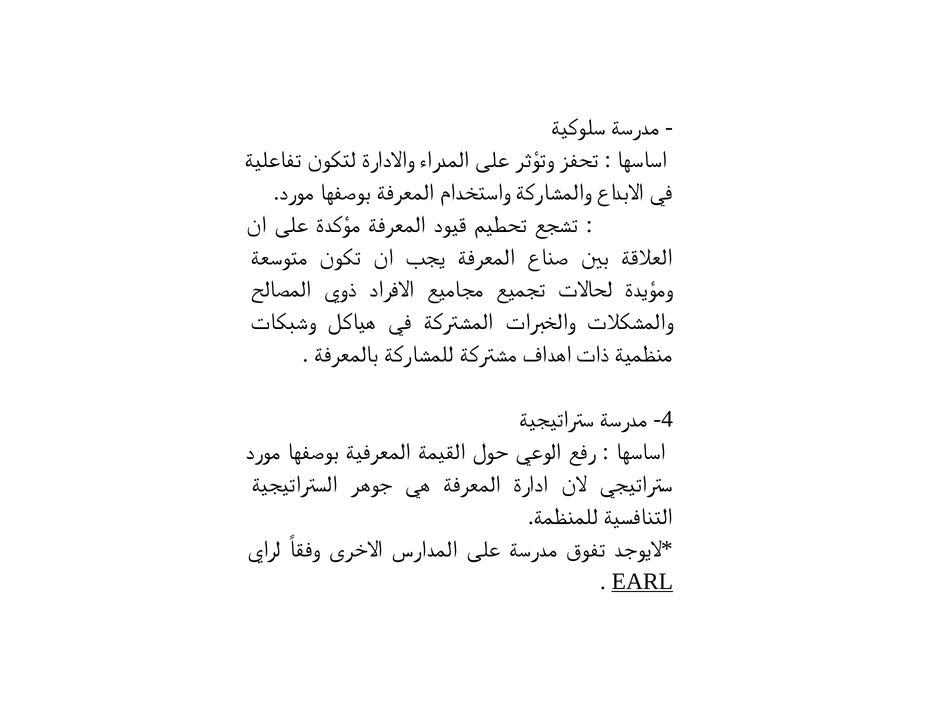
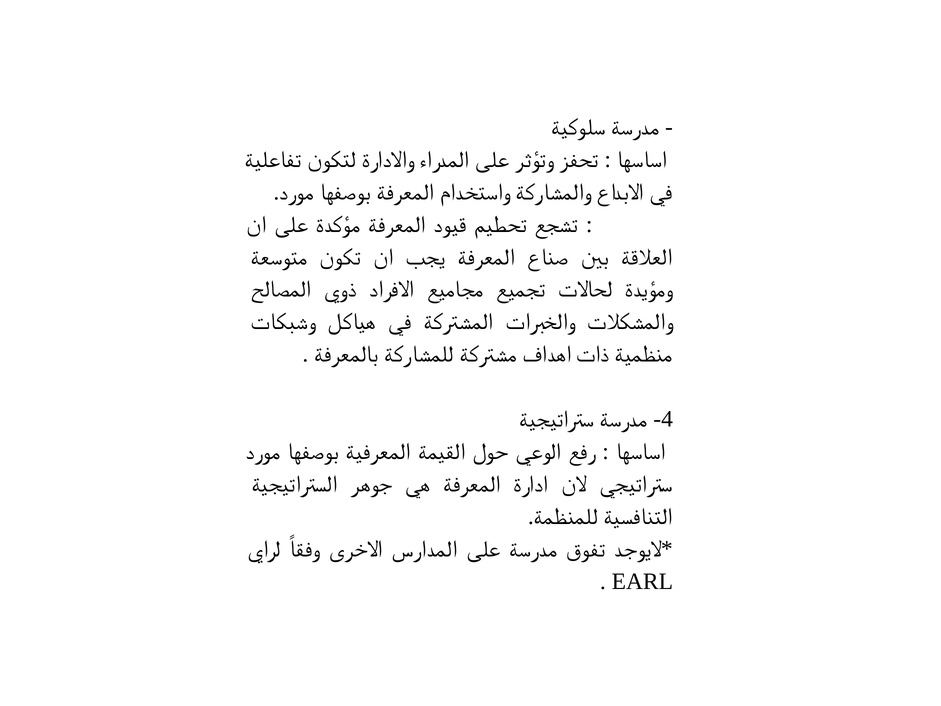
EARL underline: present -> none
